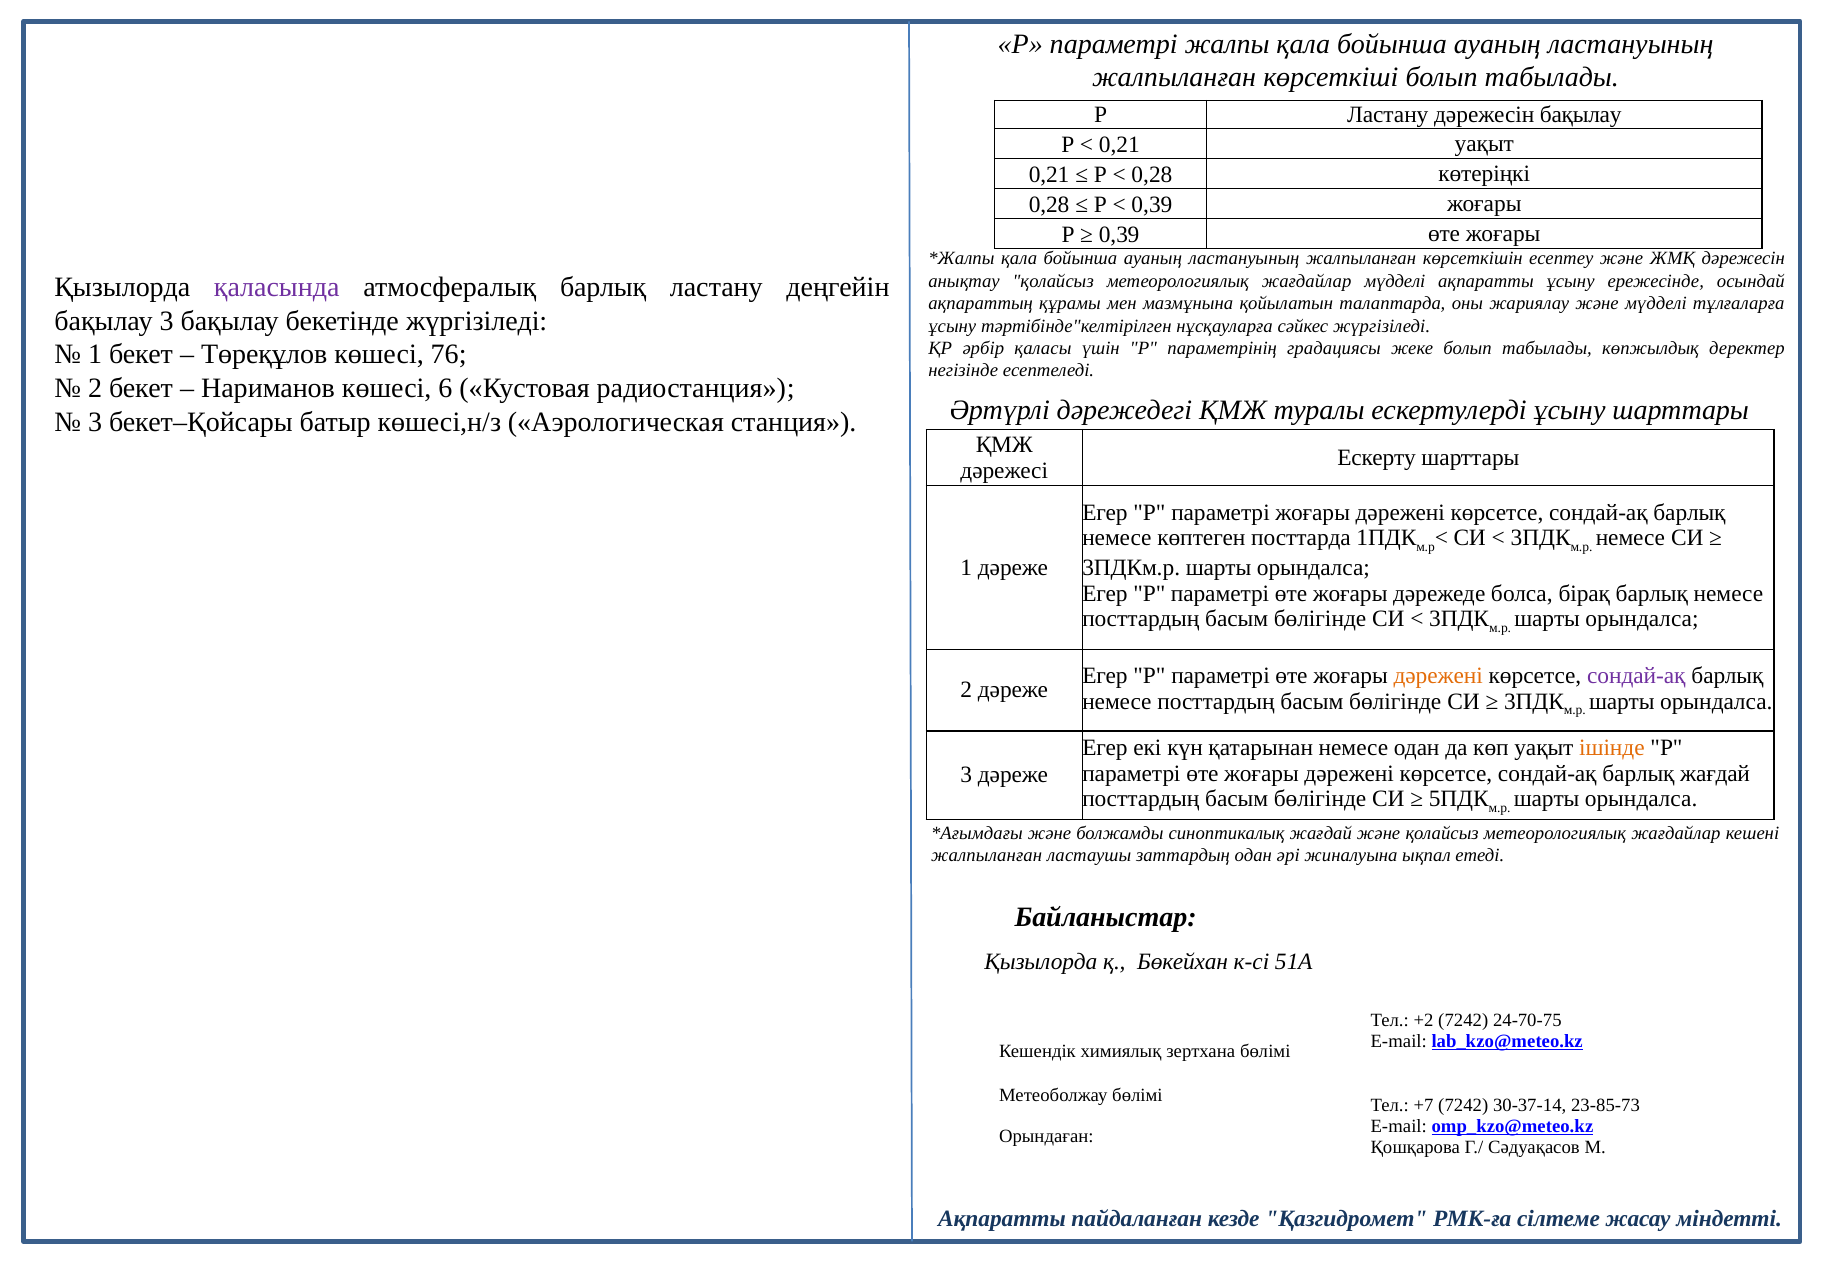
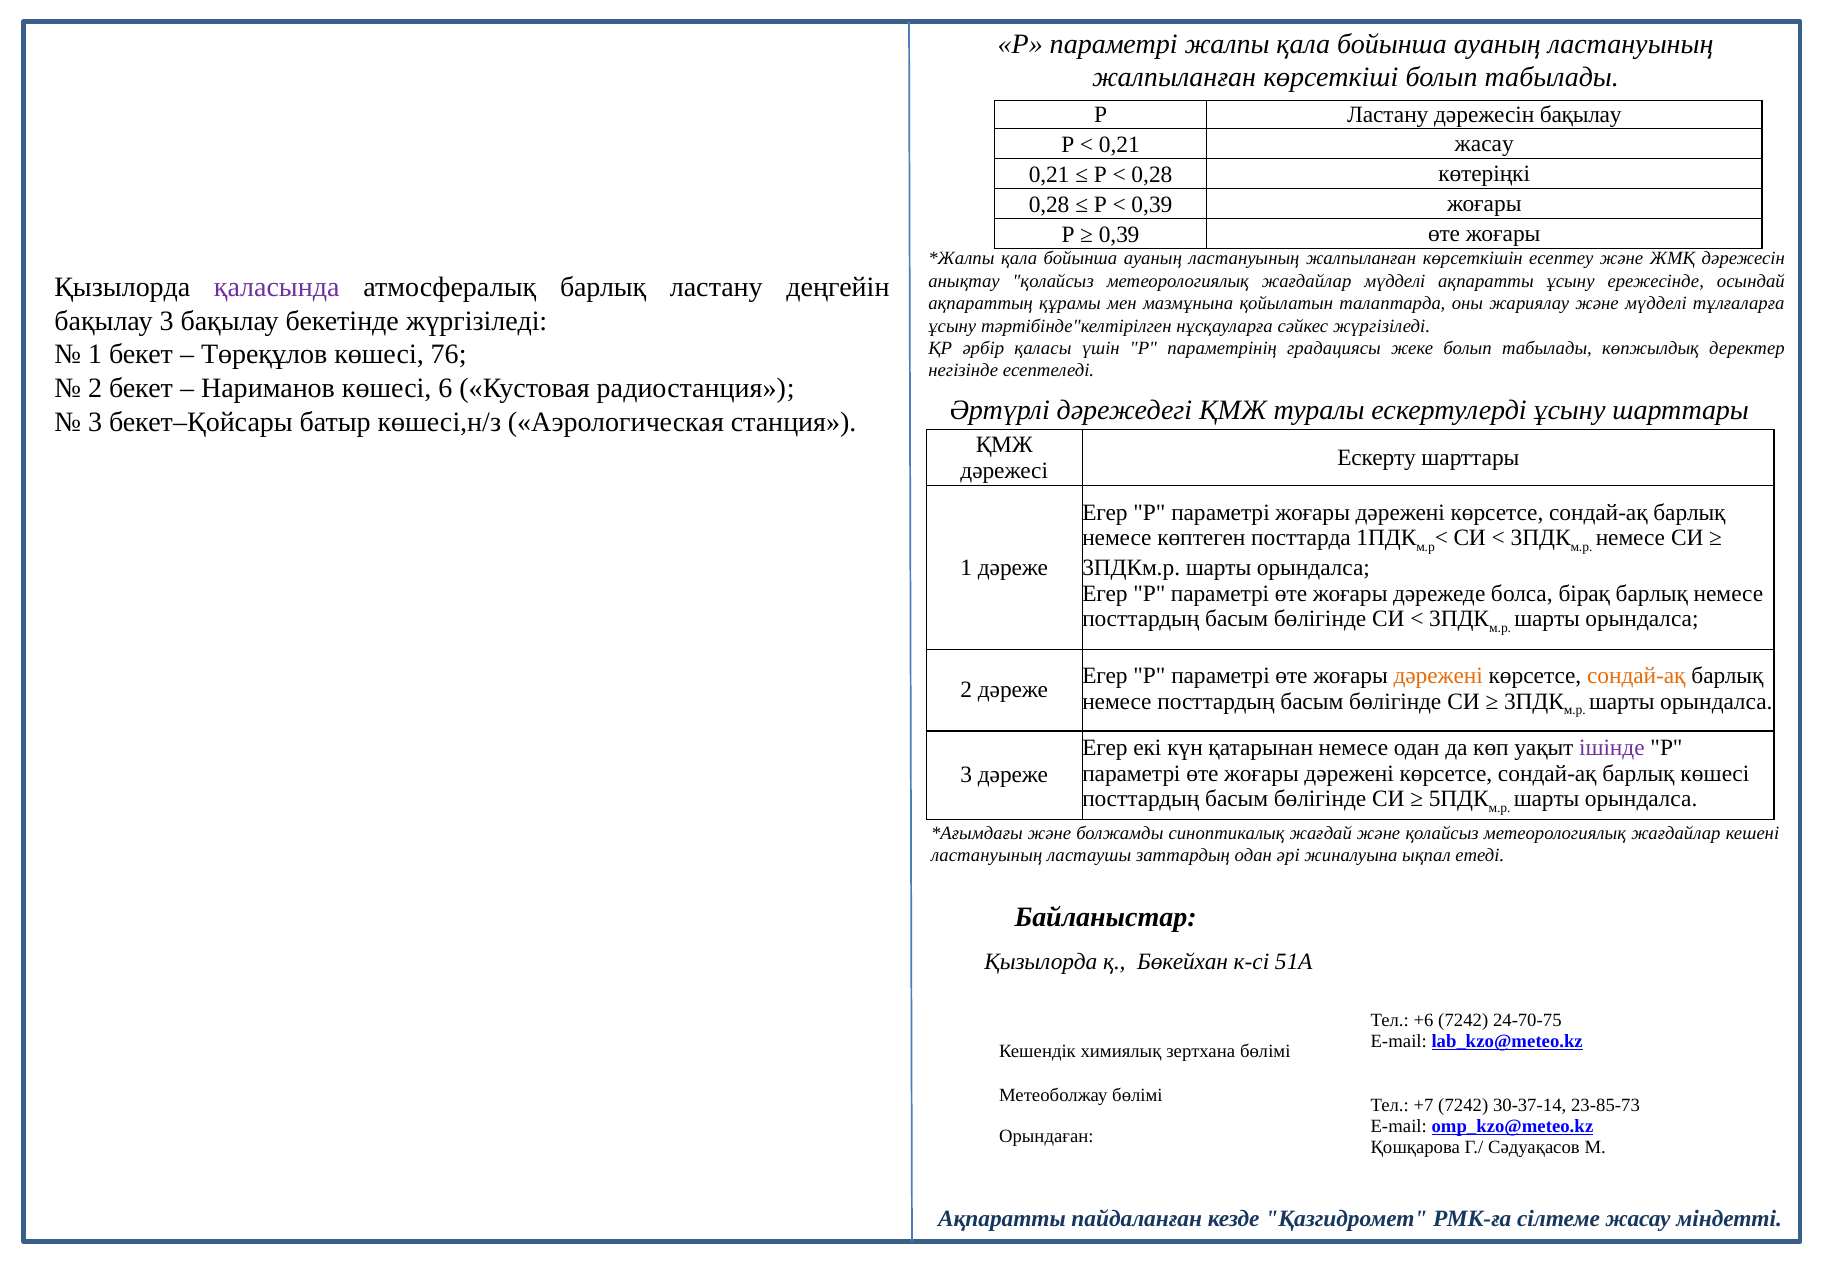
0,21 уақыт: уақыт -> жасау
сондай-ақ at (1636, 675) colour: purple -> orange
ішінде colour: orange -> purple
барлық жағдай: жағдай -> көшесі
жалпыланған at (987, 855): жалпыланған -> ластануының
+2: +2 -> +6
